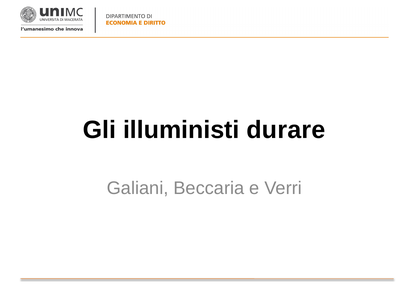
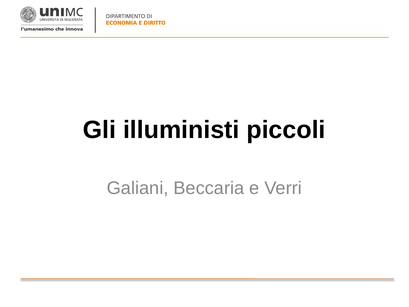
durare: durare -> piccoli
